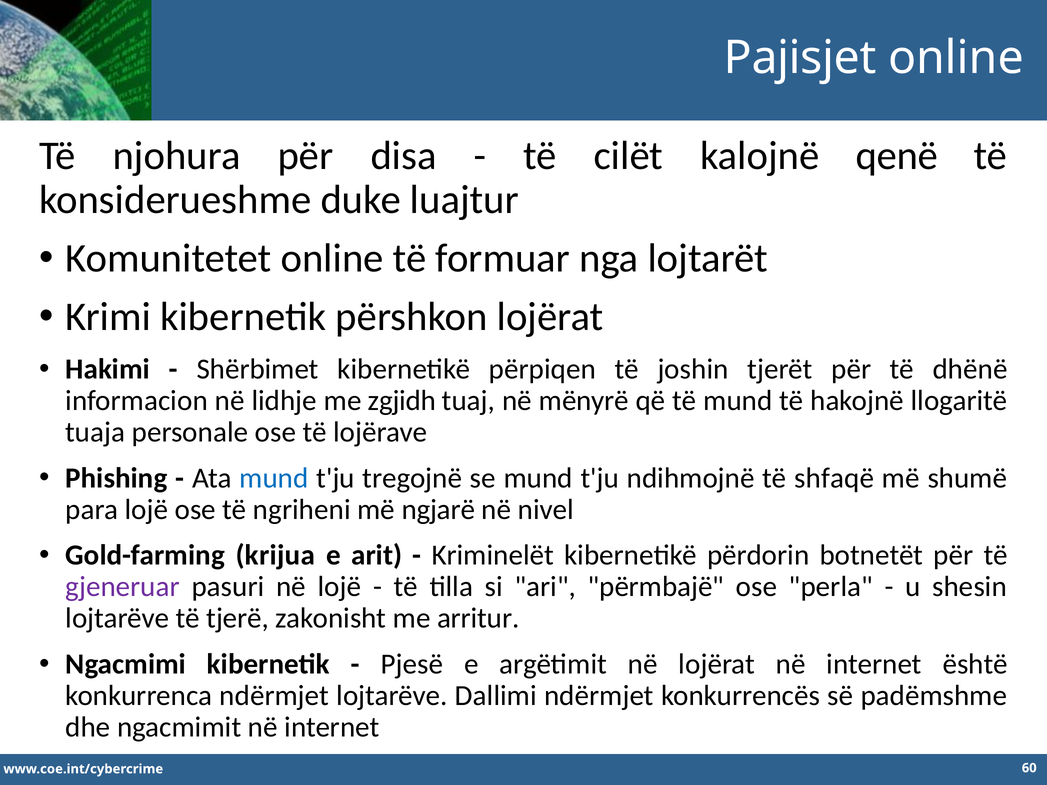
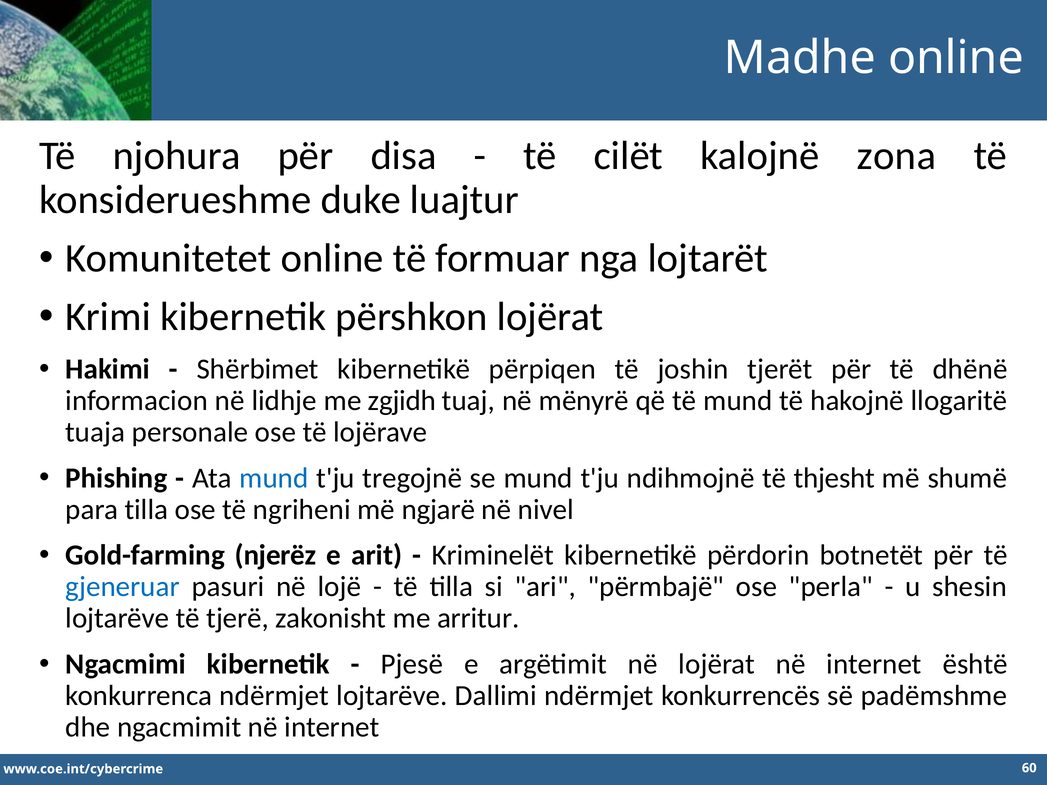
Pajisjet: Pajisjet -> Madhe
qenë: qenë -> zona
shfaqë: shfaqë -> thjesht
para lojë: lojë -> tilla
krijua: krijua -> njerëz
gjeneruar colour: purple -> blue
